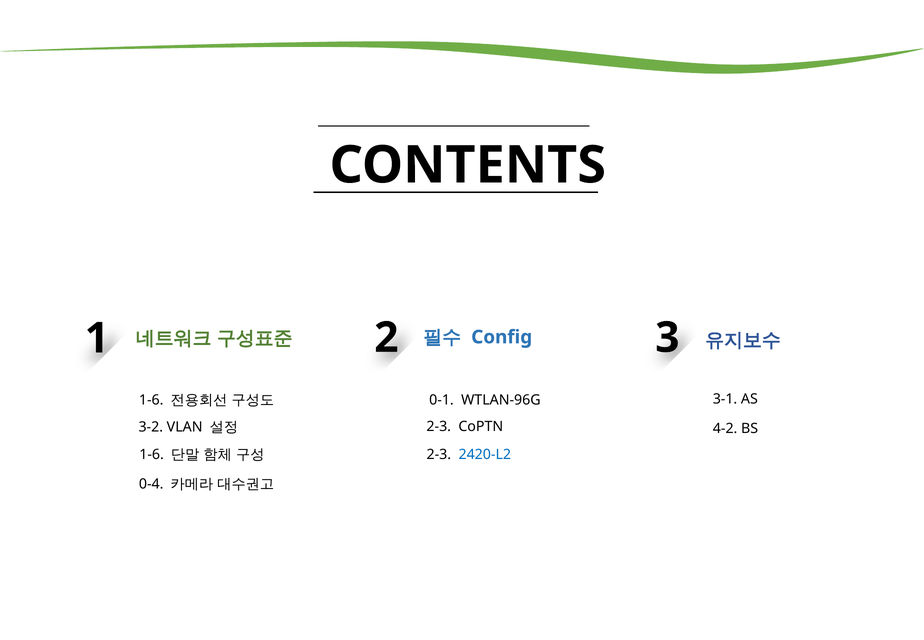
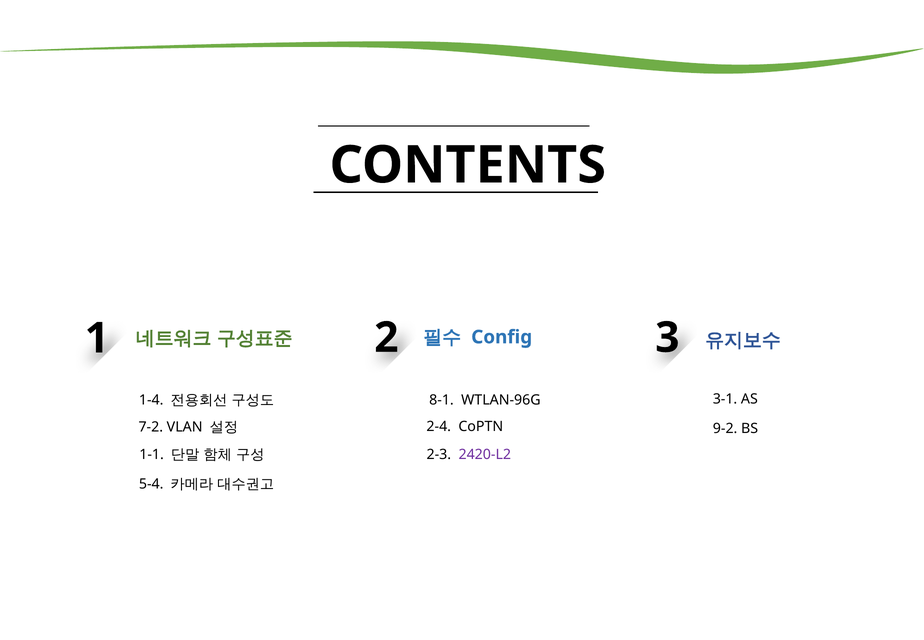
1-6 at (151, 400): 1-6 -> 1-4
0-1: 0-1 -> 8-1
2-3 at (439, 426): 2-3 -> 2-4
3-2: 3-2 -> 7-2
4-2: 4-2 -> 9-2
2420-L2 colour: blue -> purple
1-6 at (152, 455): 1-6 -> 1-1
0-4: 0-4 -> 5-4
